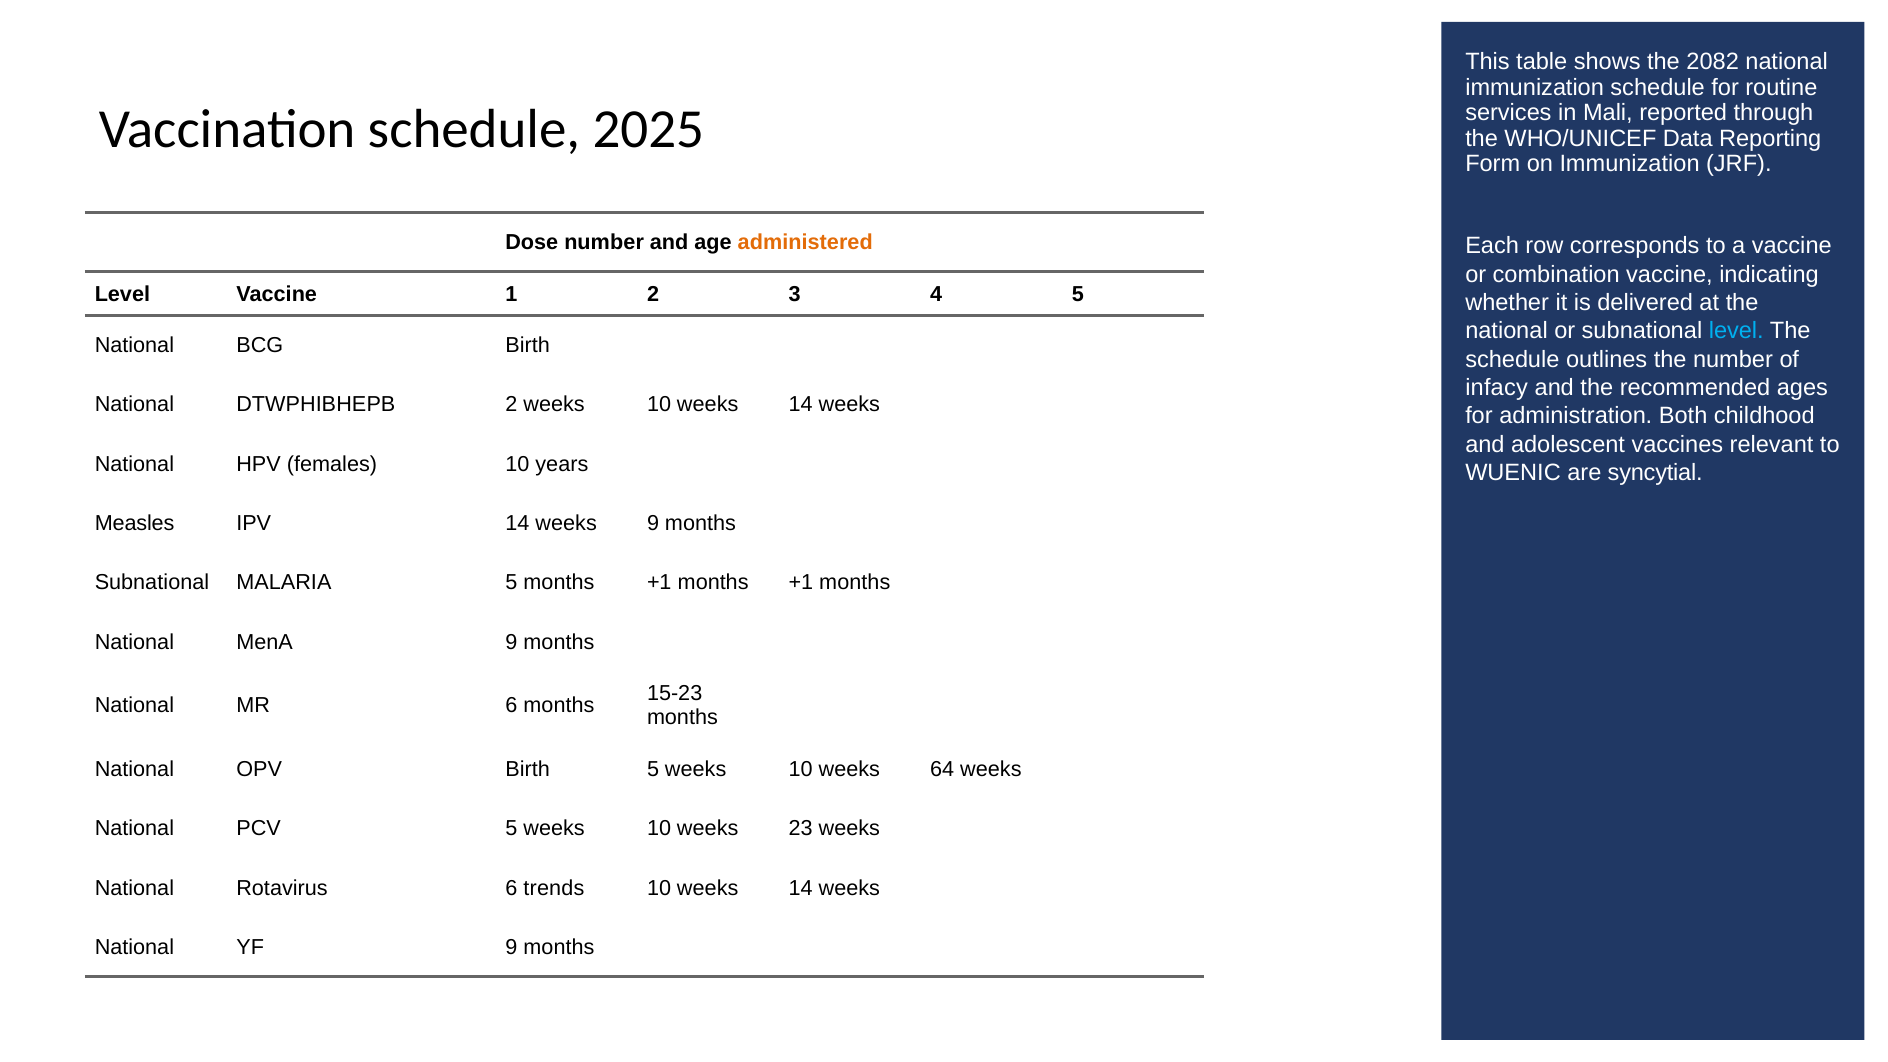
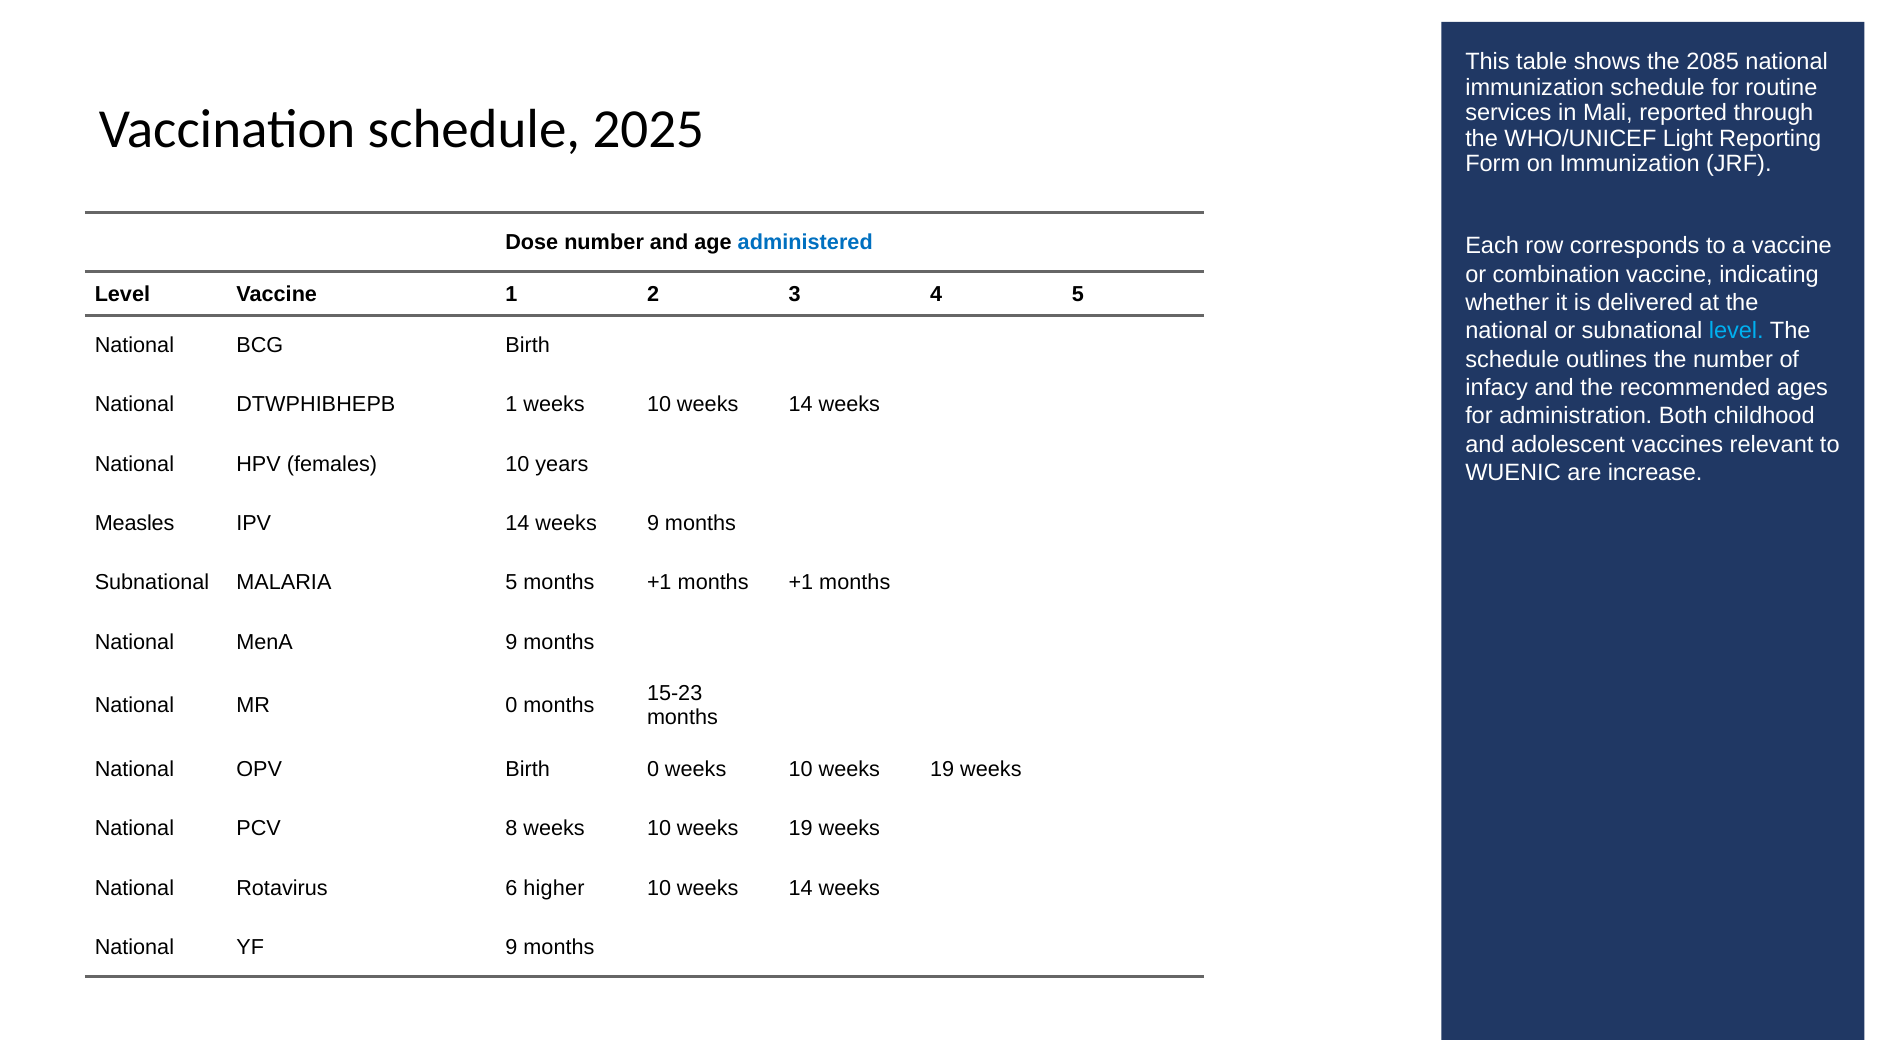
2082: 2082 -> 2085
Data: Data -> Light
administered colour: orange -> blue
DTWPHIBHEPB 2: 2 -> 1
syncytial: syncytial -> increase
MR 6: 6 -> 0
Birth 5: 5 -> 0
64 at (942, 769): 64 -> 19
PCV 5: 5 -> 8
23 at (801, 829): 23 -> 19
trends: trends -> higher
